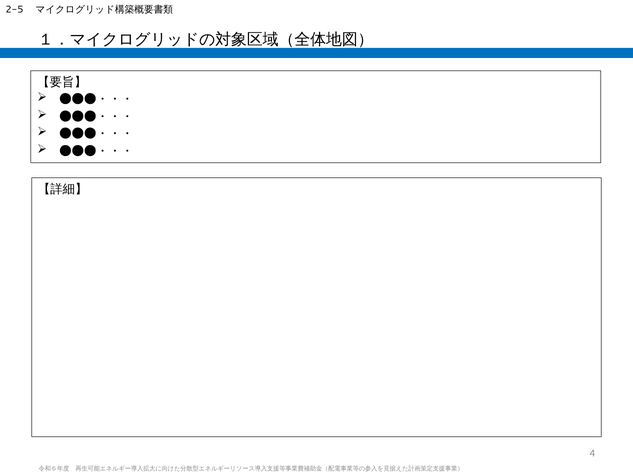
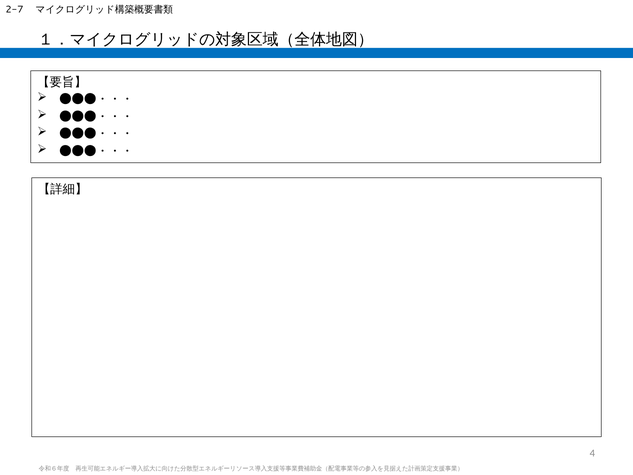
2-5: 2-5 -> 2-7
